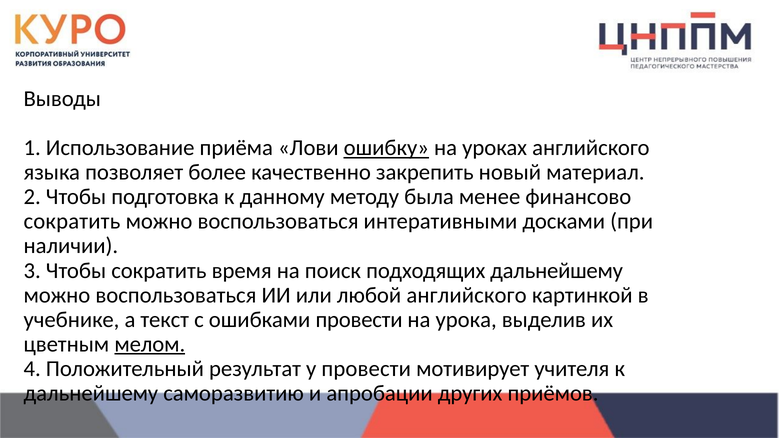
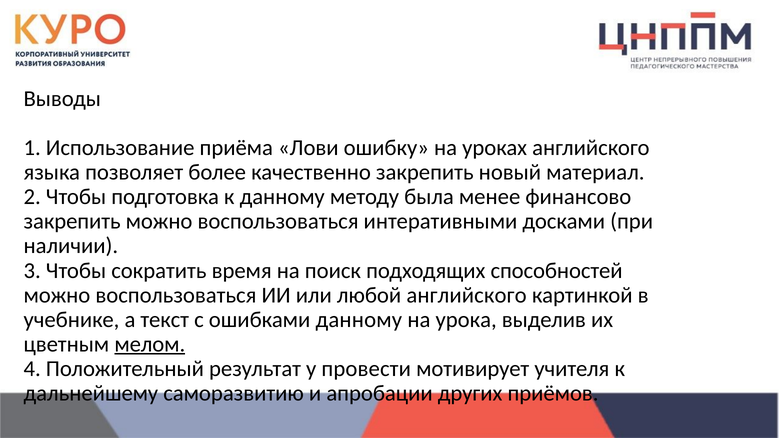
ошибку underline: present -> none
сократить at (72, 222): сократить -> закрепить
подходящих дальнейшему: дальнейшему -> способностей
ошибками провести: провести -> данному
